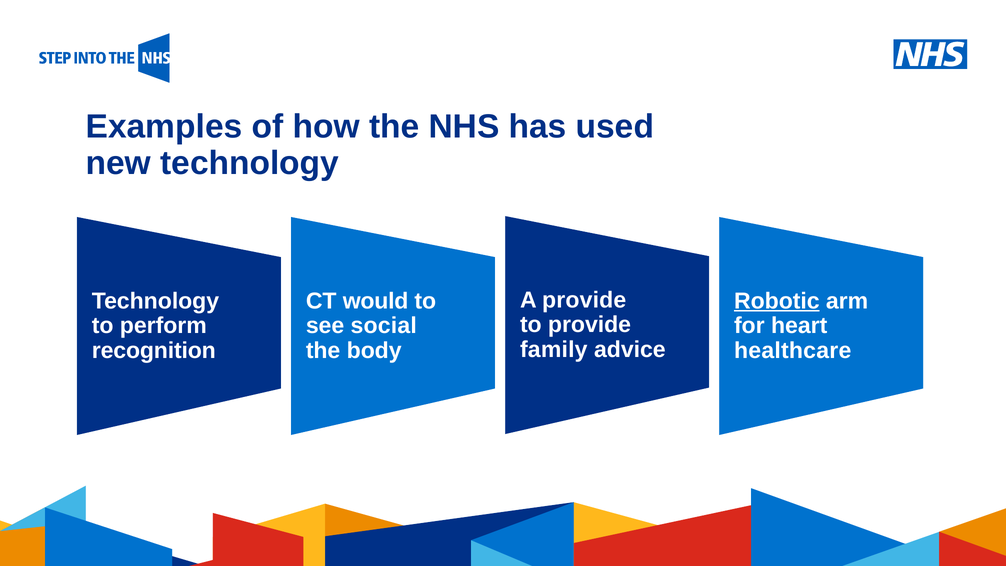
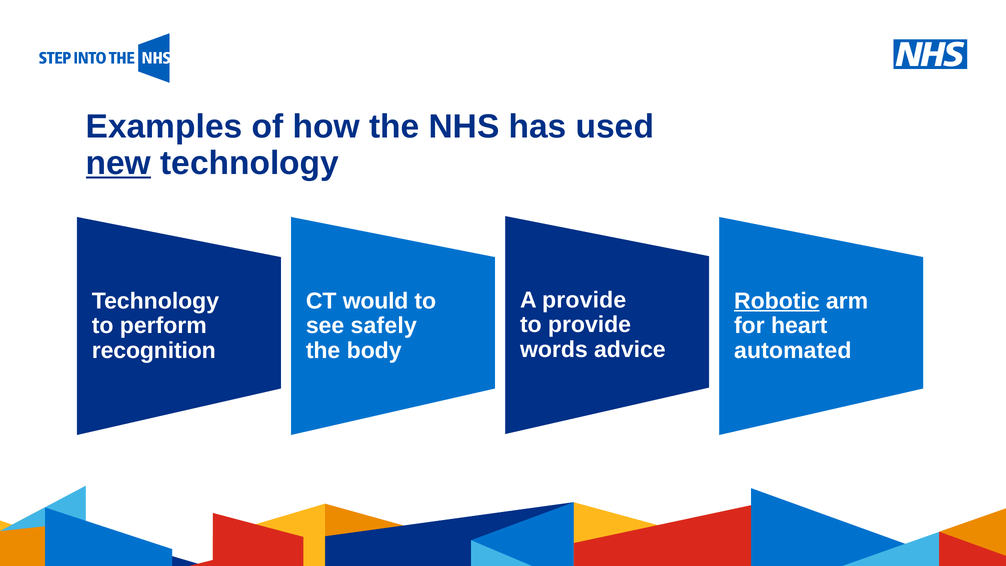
new underline: none -> present
social: social -> safely
family: family -> words
healthcare: healthcare -> automated
